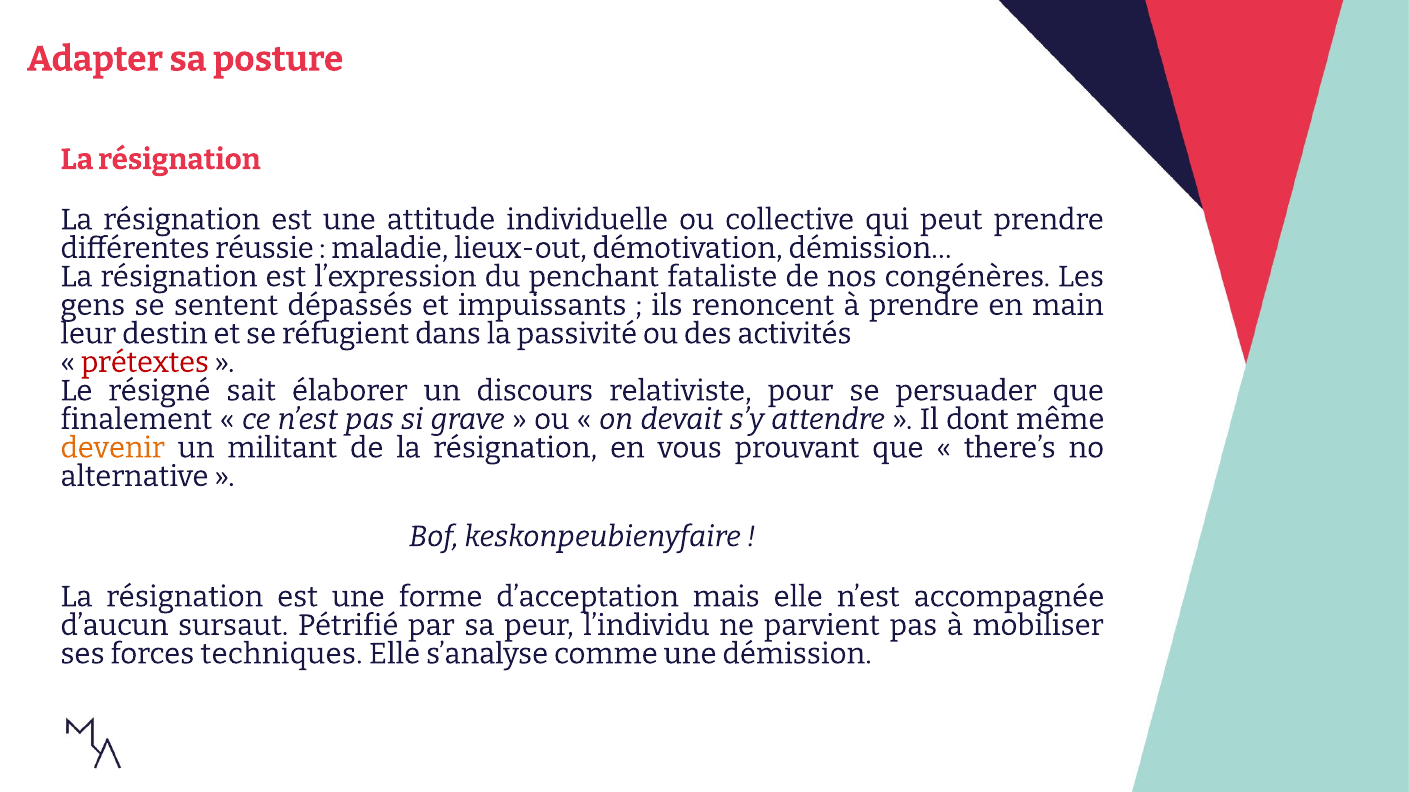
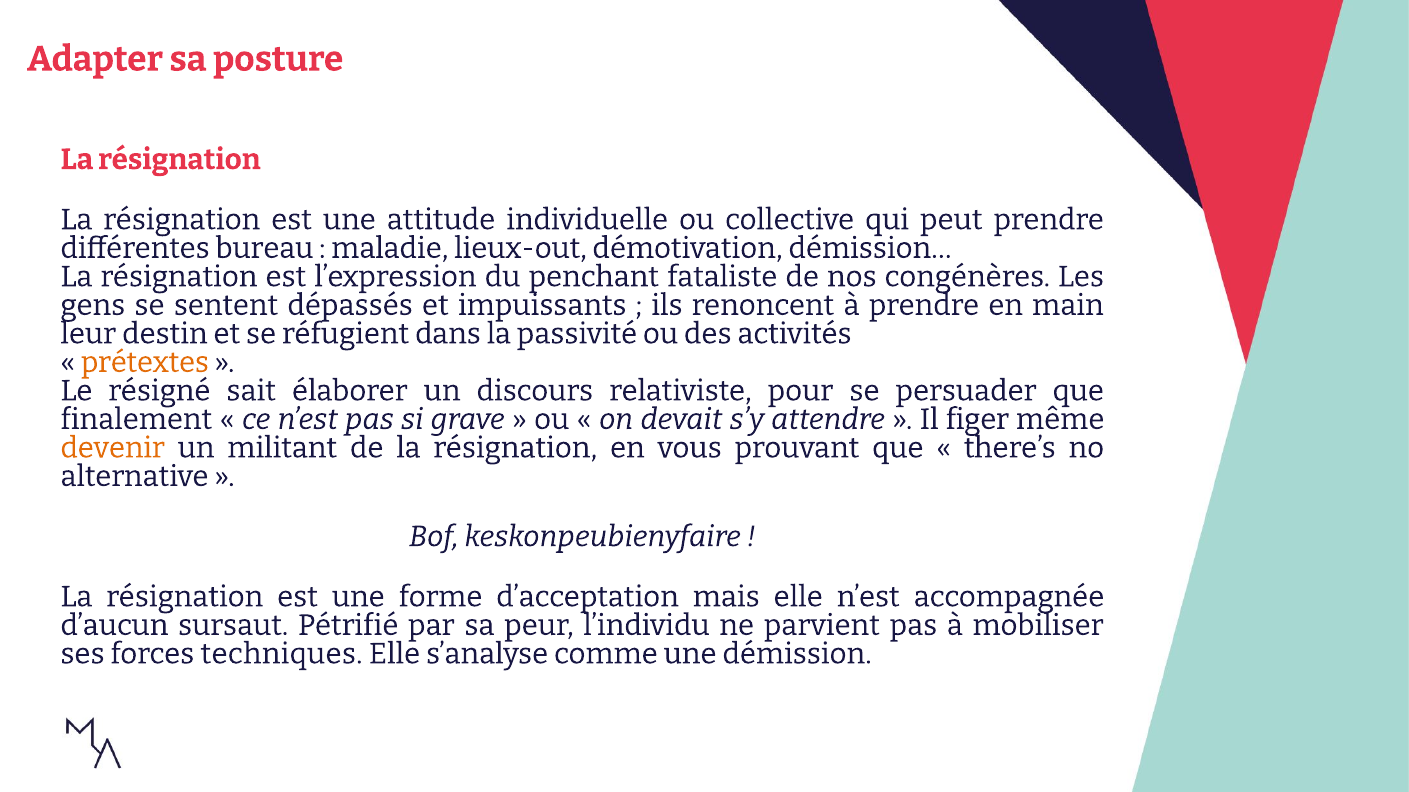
réussie: réussie -> bureau
prétextes colour: red -> orange
dont: dont -> figer
